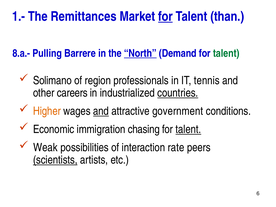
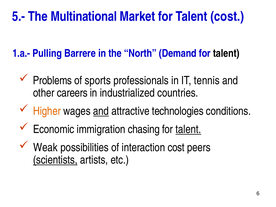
1.-: 1.- -> 5.-
Remittances: Remittances -> Multinational
for at (165, 17) underline: present -> none
Talent than: than -> cost
8.a.-: 8.a.- -> 1.a.-
North underline: present -> none
talent at (226, 53) colour: green -> black
Solimano: Solimano -> Problems
region: region -> sports
countries underline: present -> none
government: government -> technologies
interaction rate: rate -> cost
